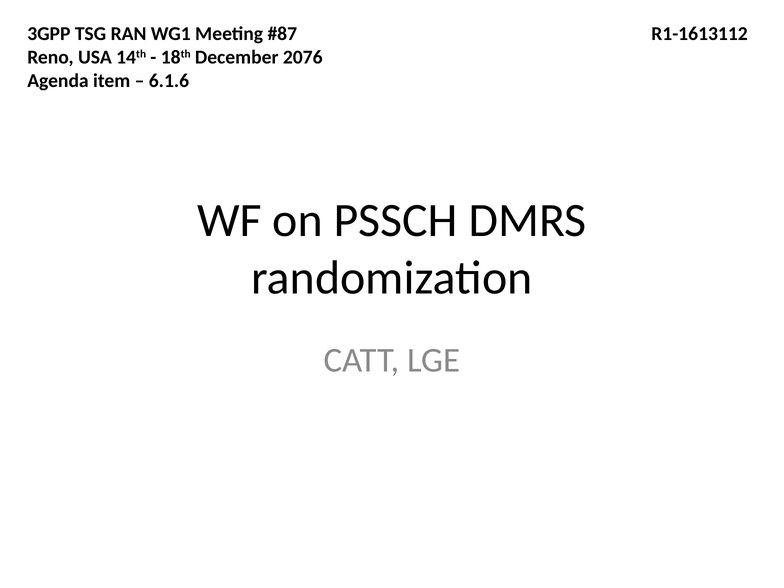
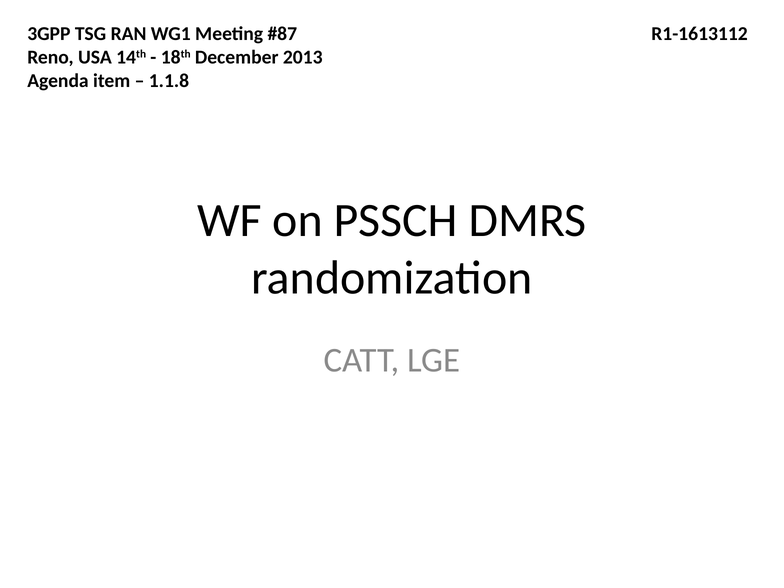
2076: 2076 -> 2013
6.1.6: 6.1.6 -> 1.1.8
